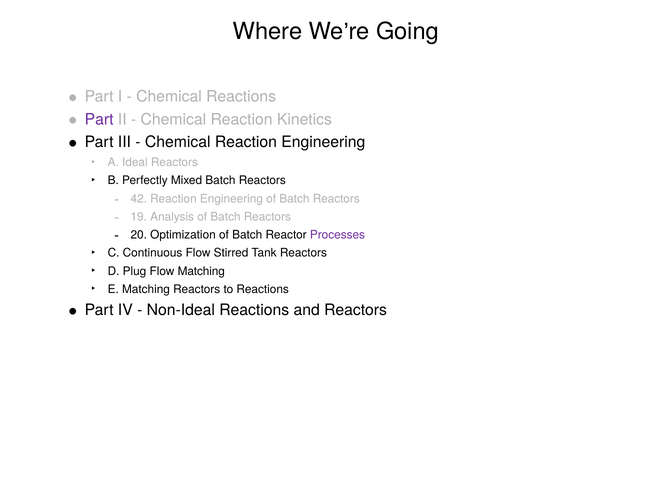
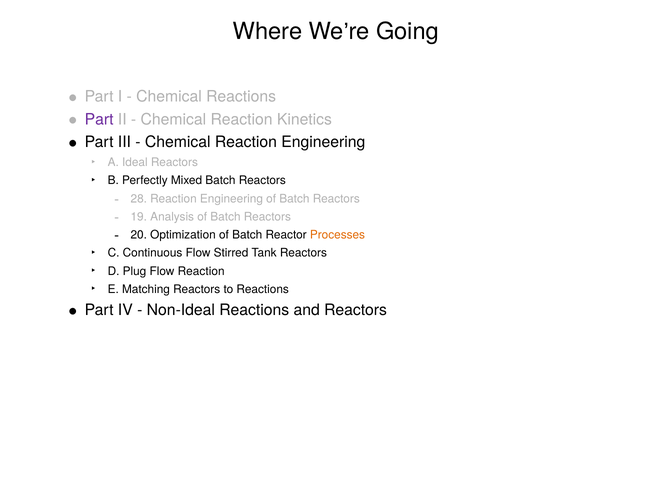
42: 42 -> 28
Processes colour: purple -> orange
Flow Matching: Matching -> Reaction
